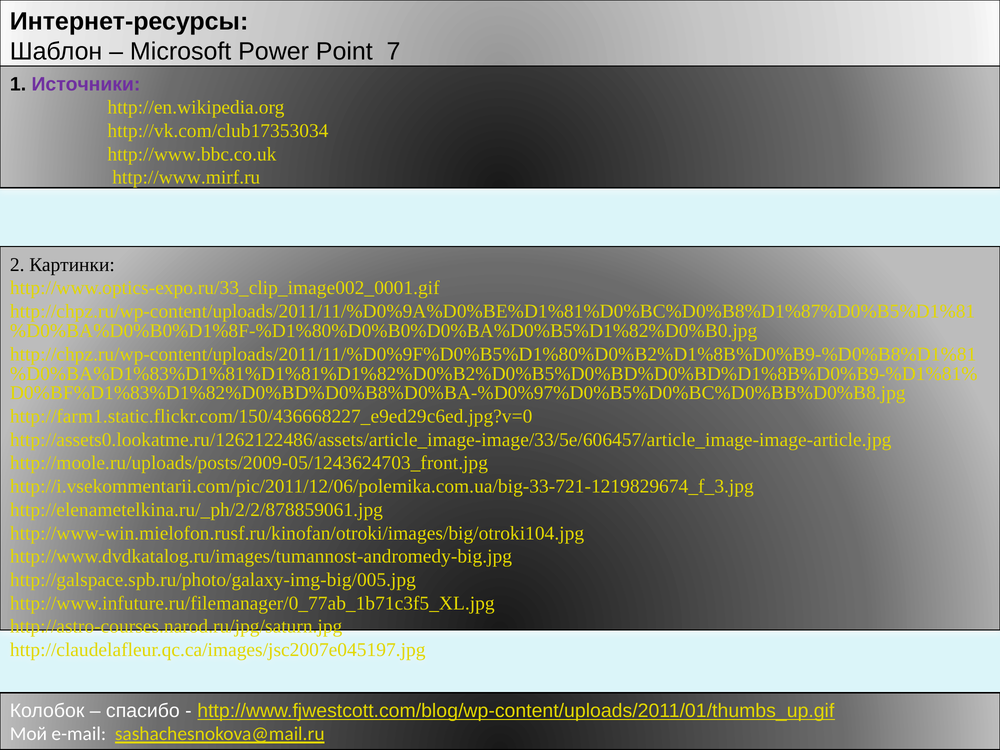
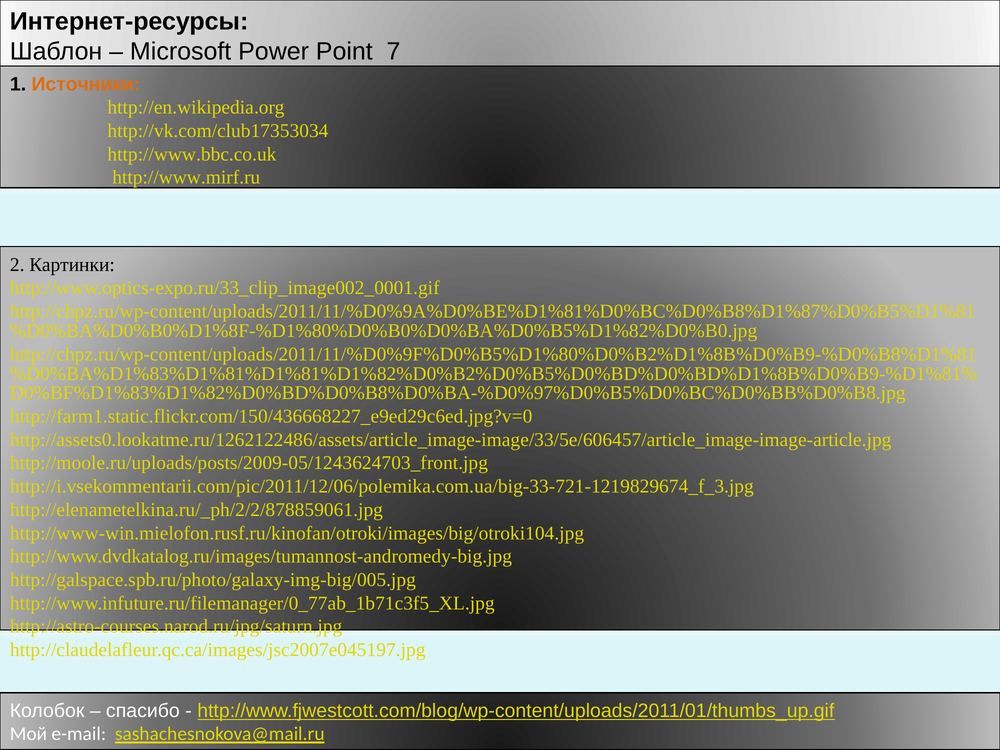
Источники colour: purple -> orange
